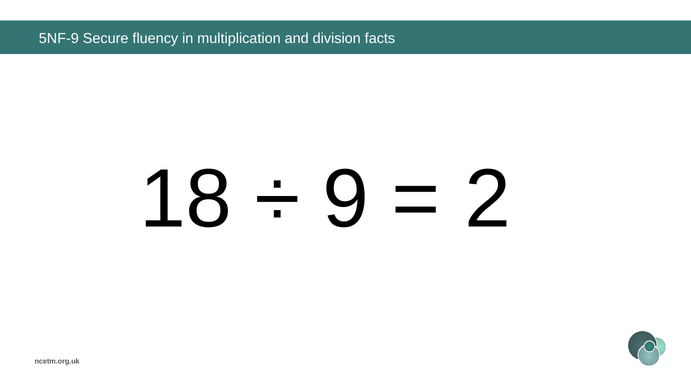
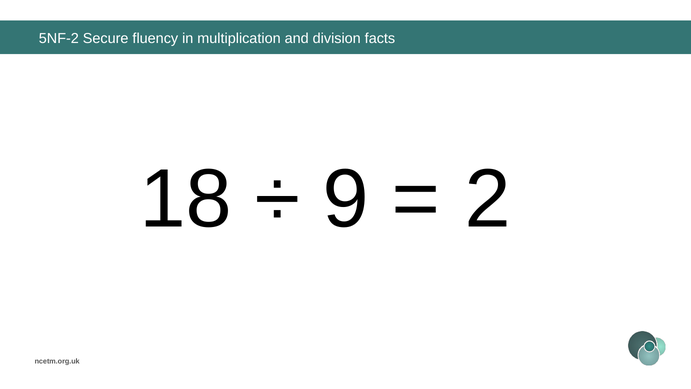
5NF-9: 5NF-9 -> 5NF-2
